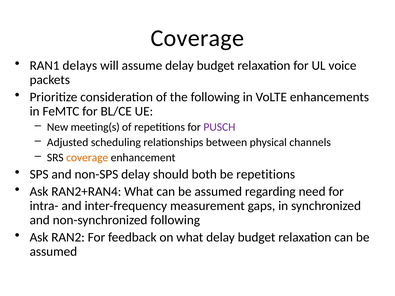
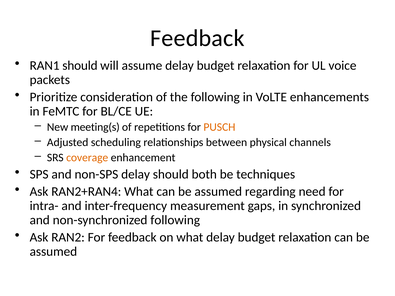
Coverage at (197, 38): Coverage -> Feedback
RAN1 delays: delays -> should
PUSCH colour: purple -> orange
be repetitions: repetitions -> techniques
